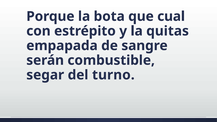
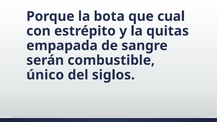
segar: segar -> único
turno: turno -> siglos
